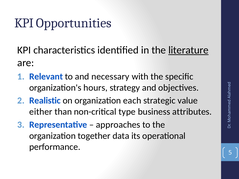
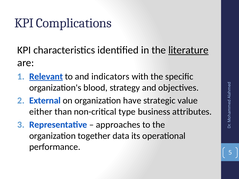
Opportunities: Opportunities -> Complications
Relevant underline: none -> present
necessary: necessary -> indicators
hours: hours -> blood
Realistic: Realistic -> External
each: each -> have
